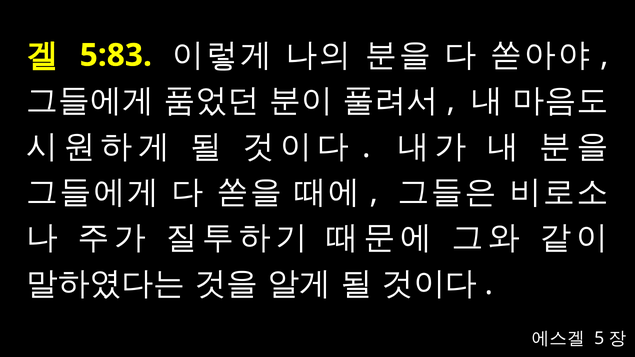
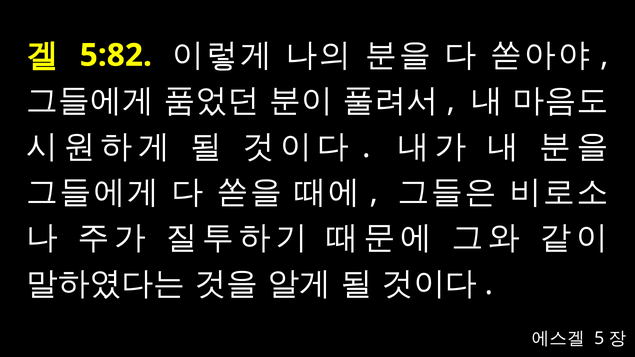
5:83: 5:83 -> 5:82
